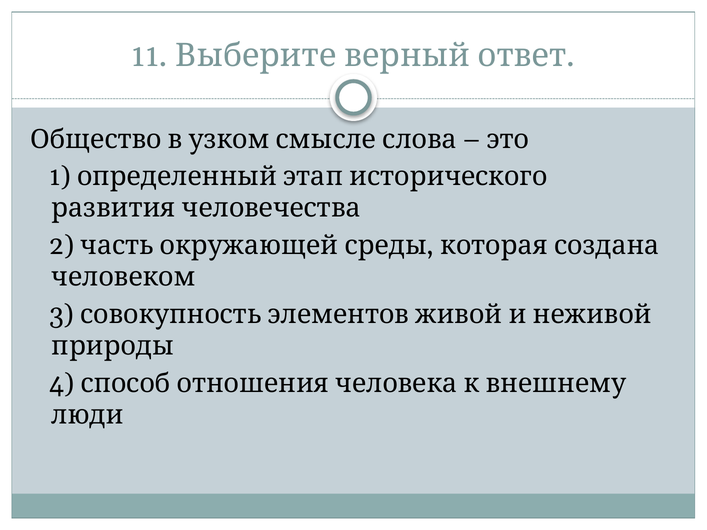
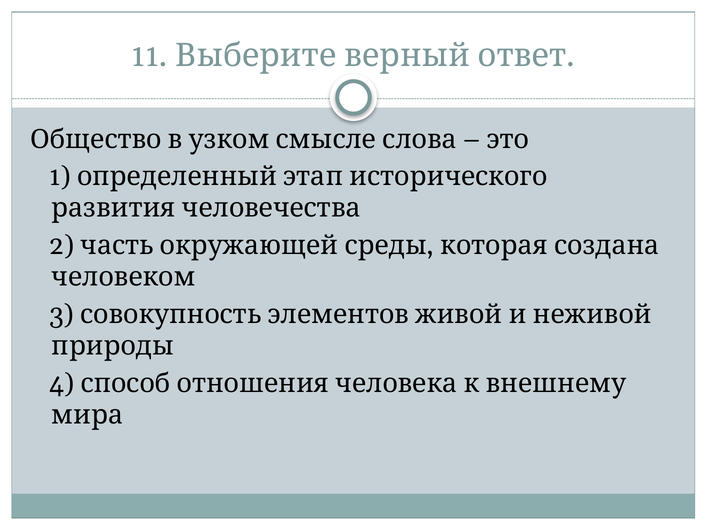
люди: люди -> мира
